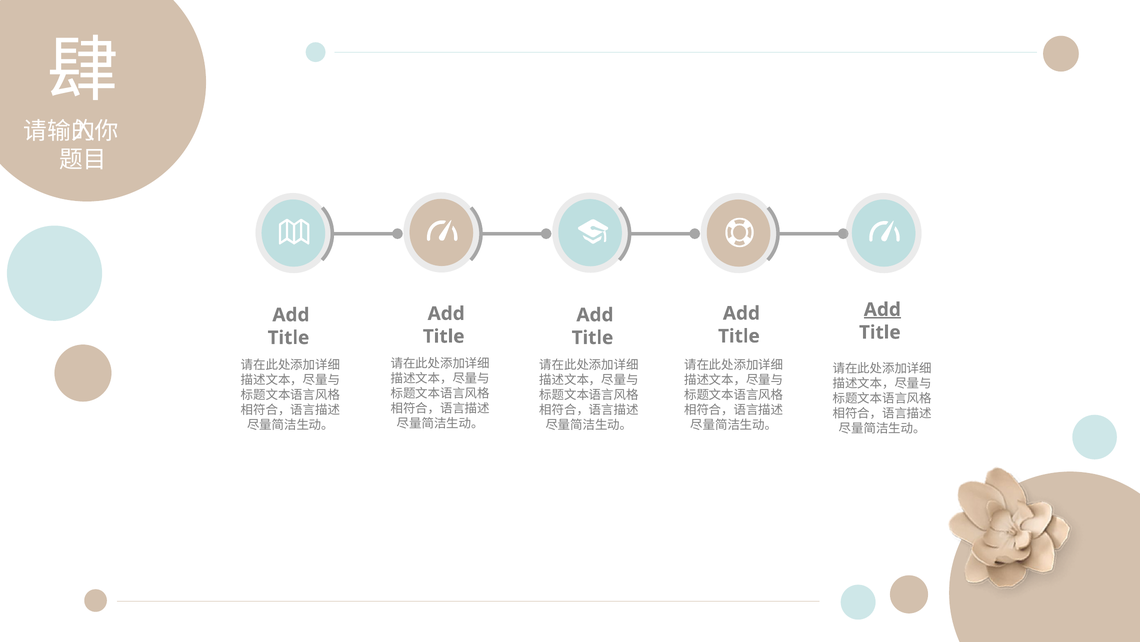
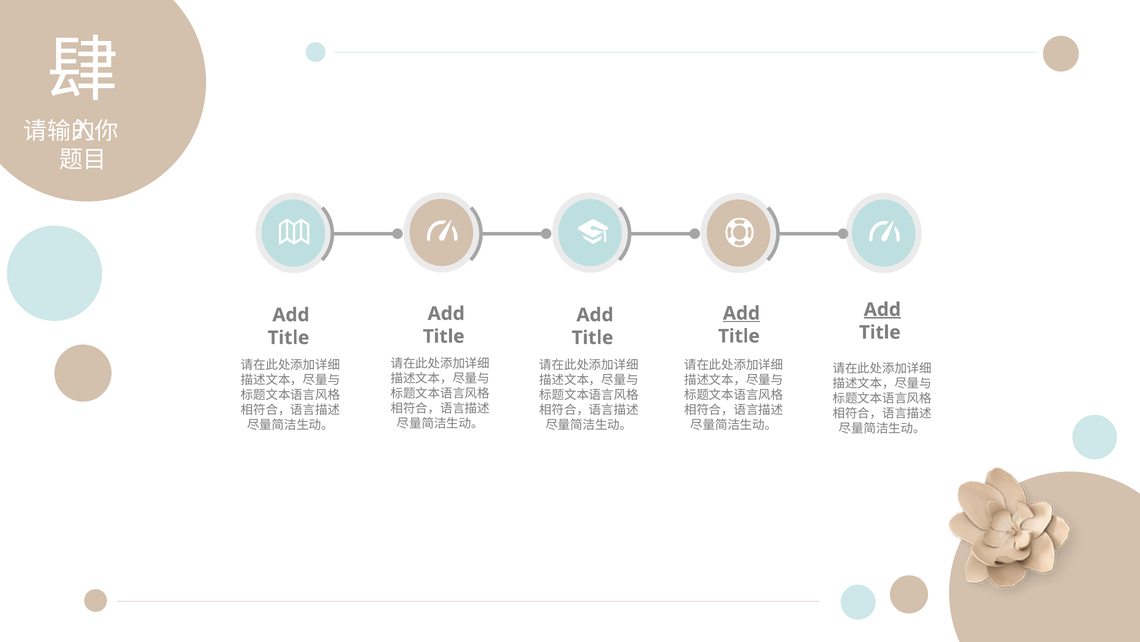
Add at (741, 313) underline: none -> present
